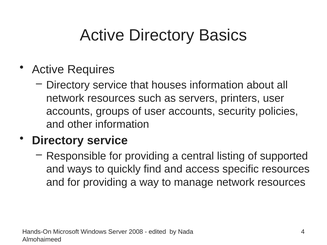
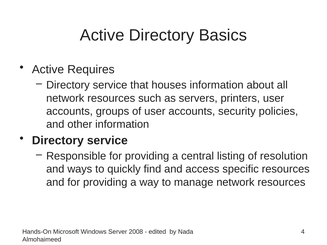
supported: supported -> resolution
